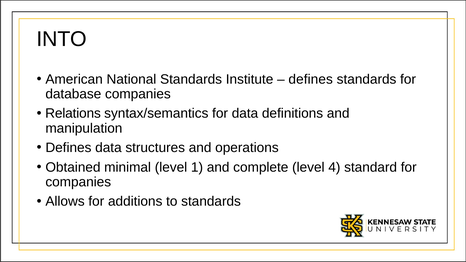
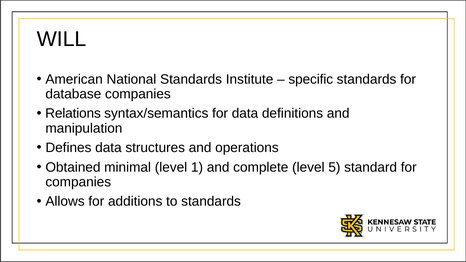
INTO: INTO -> WILL
defines at (311, 79): defines -> specific
4: 4 -> 5
